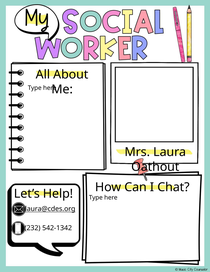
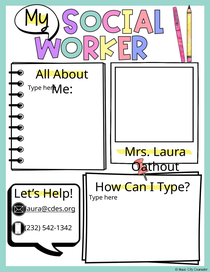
I Chat: Chat -> Type
